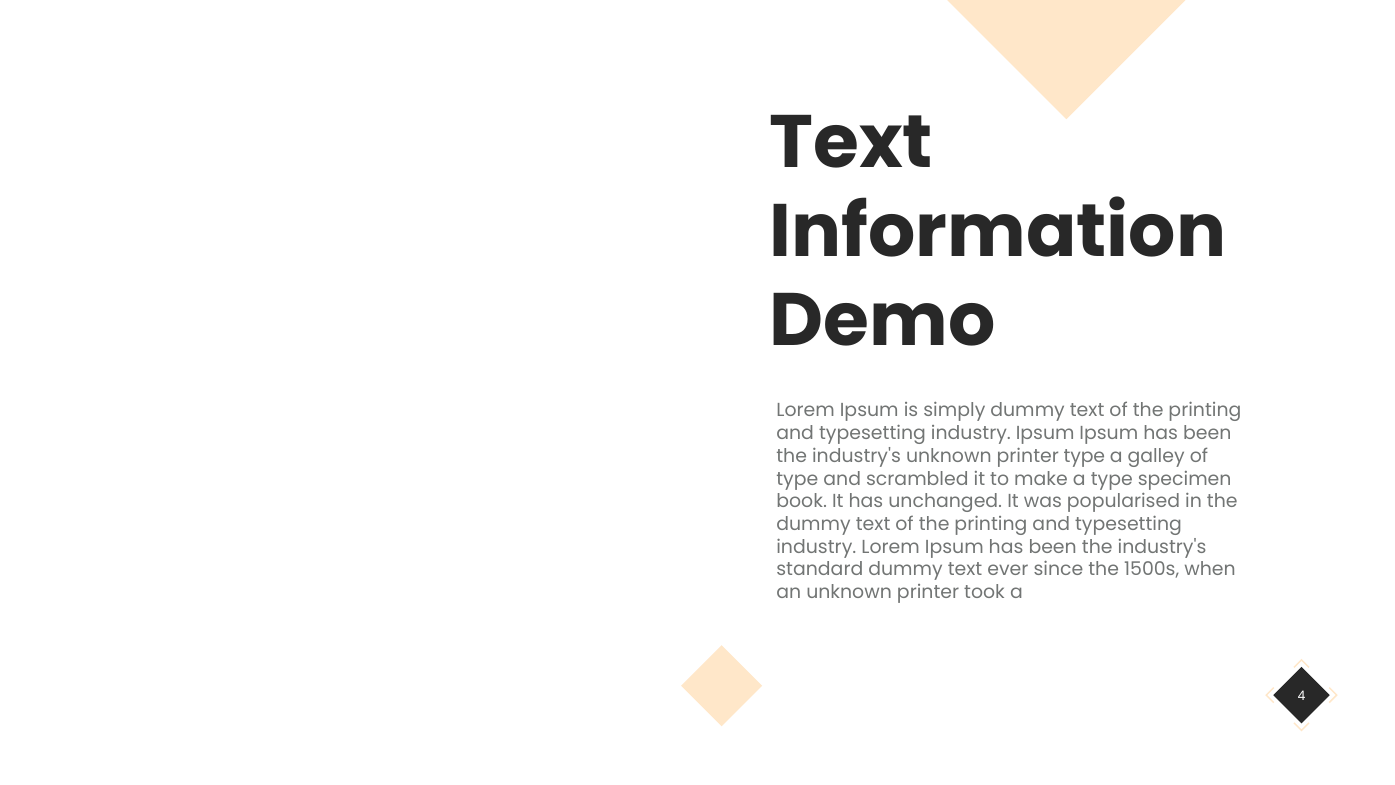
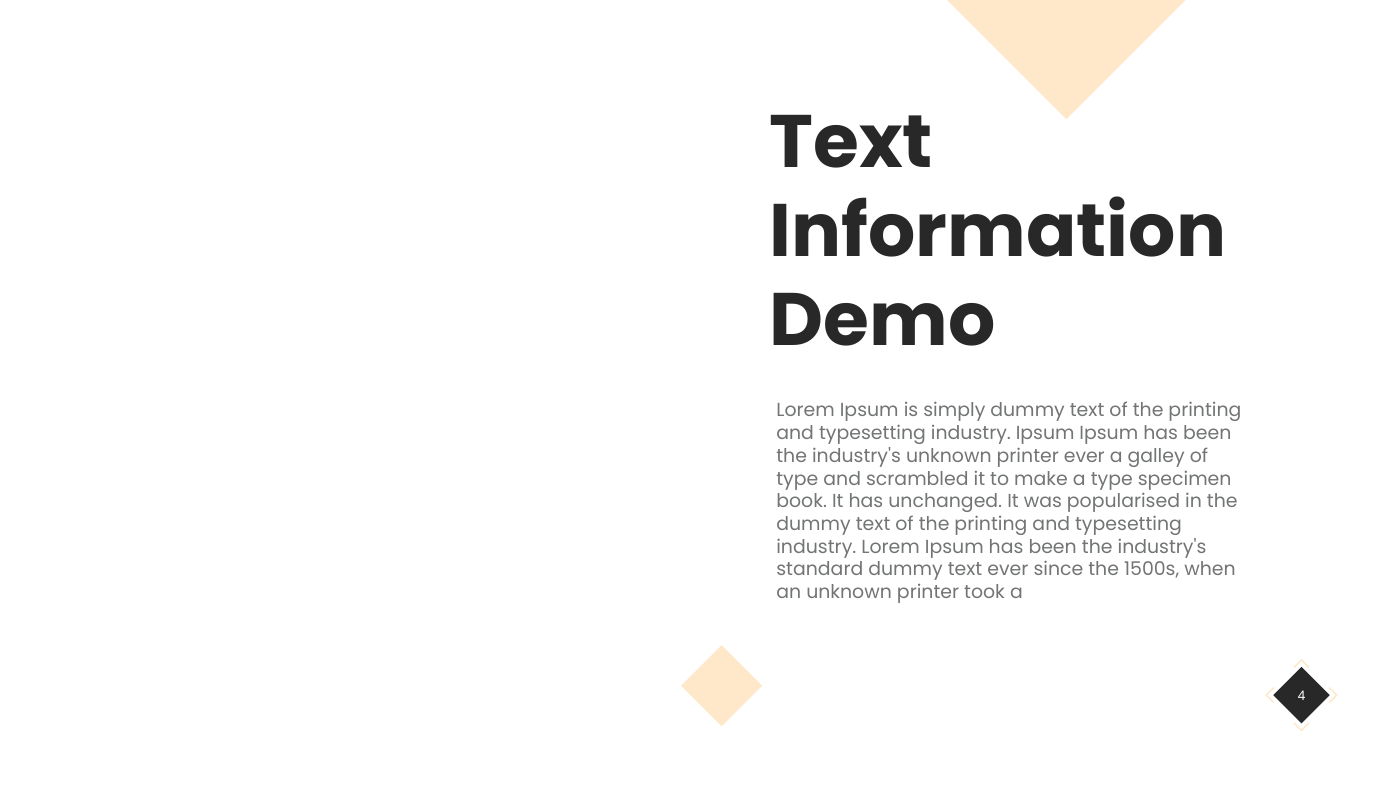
printer type: type -> ever
